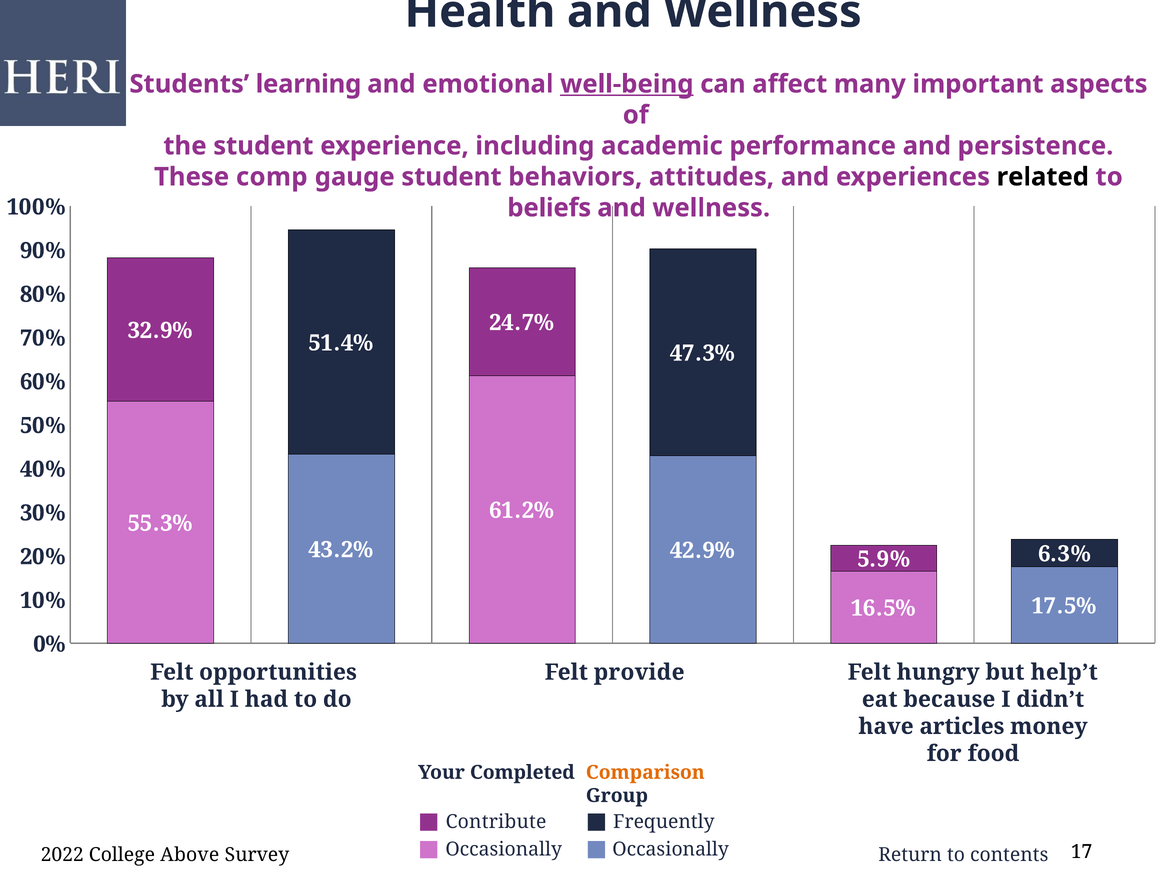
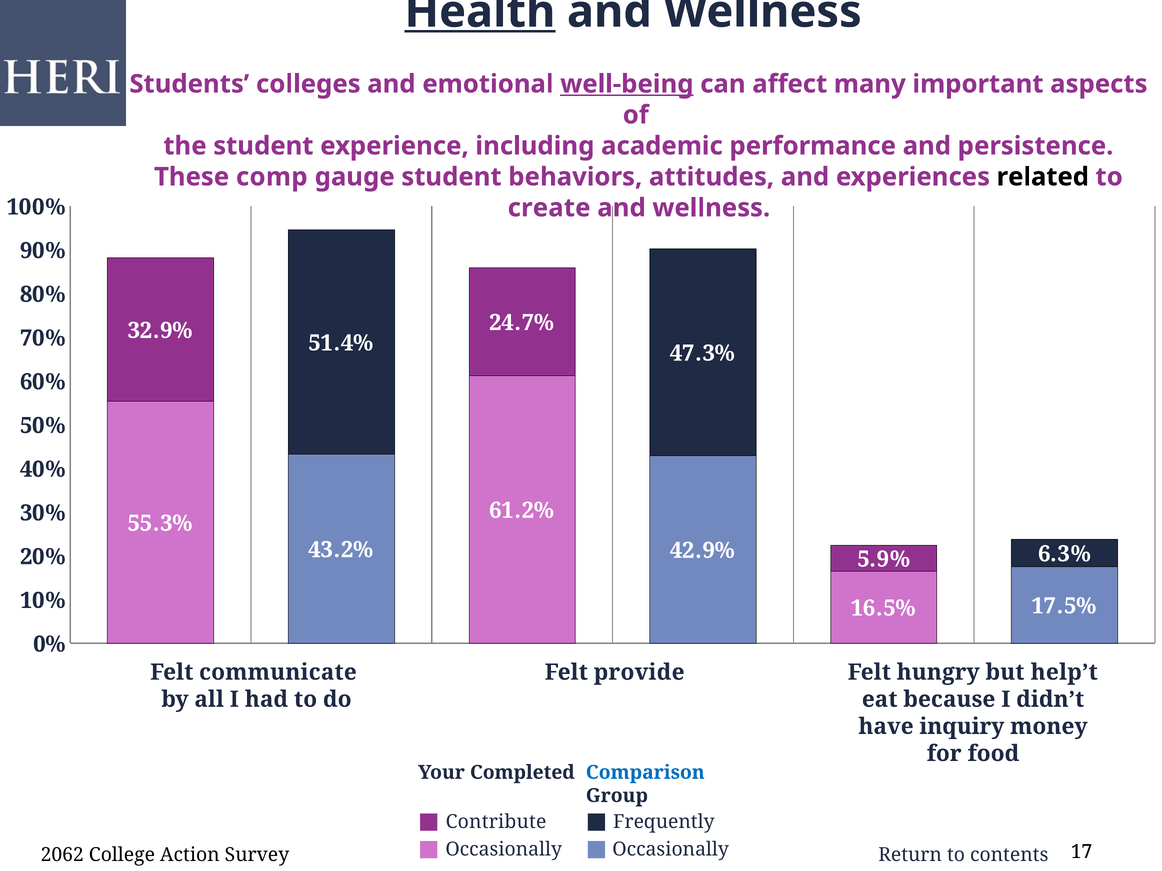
Health underline: none -> present
learning: learning -> colleges
beliefs: beliefs -> create
opportunities: opportunities -> communicate
articles: articles -> inquiry
Comparison colour: orange -> blue
2022: 2022 -> 2062
Above: Above -> Action
